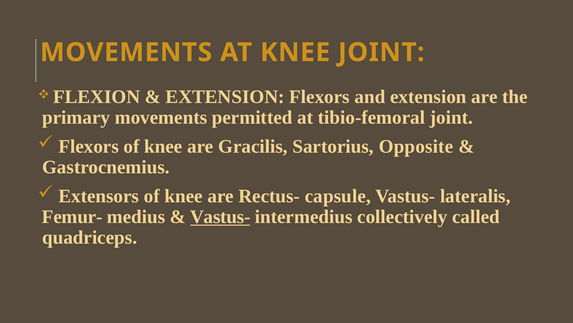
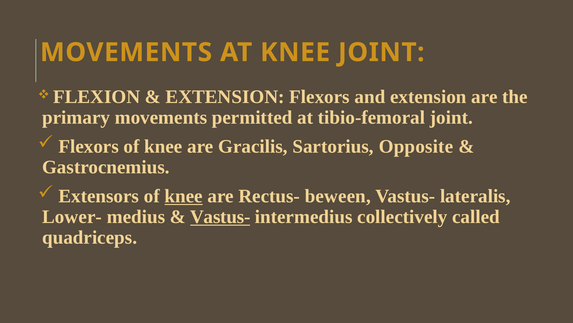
knee at (184, 196) underline: none -> present
capsule: capsule -> beween
Femur-: Femur- -> Lower-
